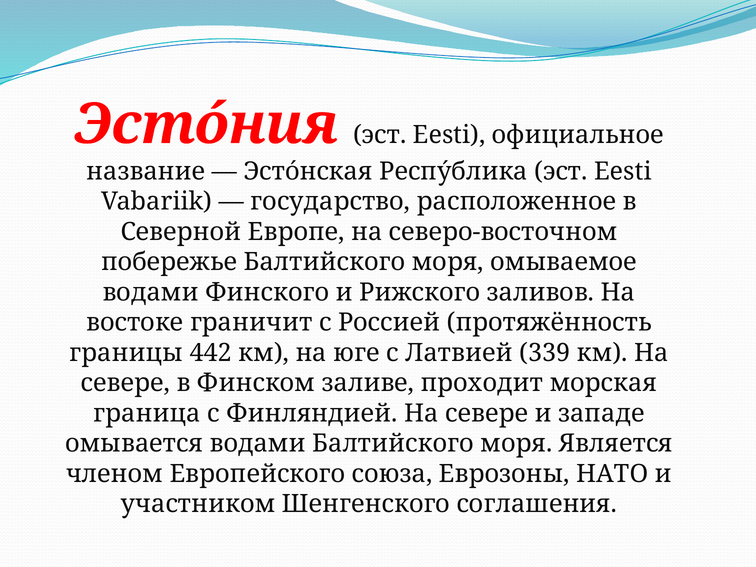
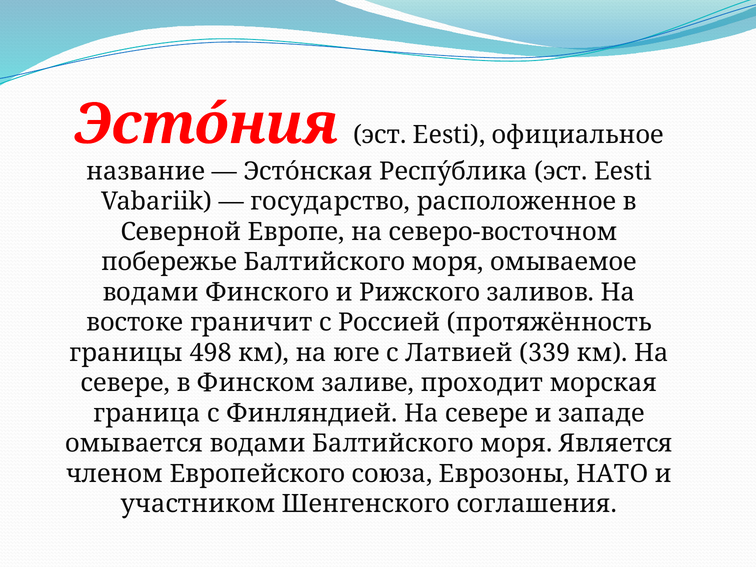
442: 442 -> 498
